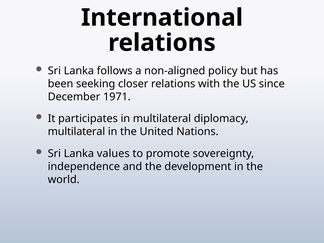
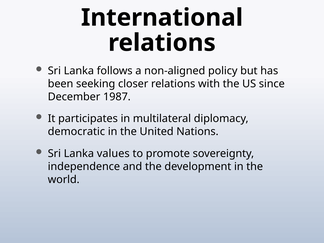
1971: 1971 -> 1987
multilateral at (76, 132): multilateral -> democratic
